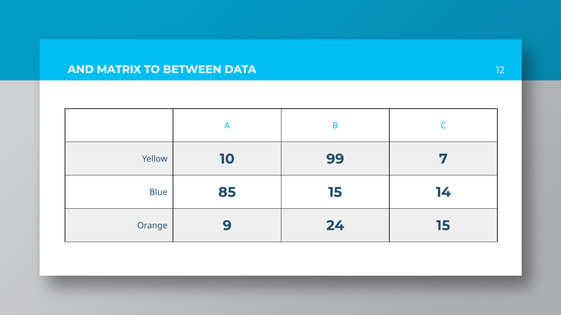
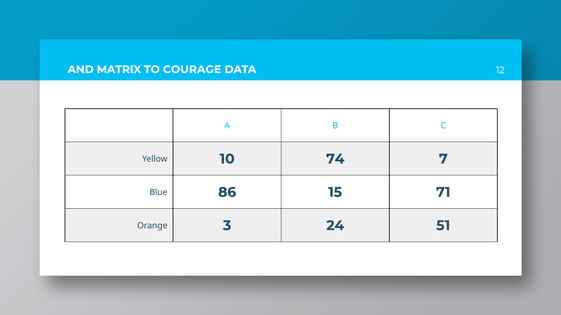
BETWEEN: BETWEEN -> COURAGE
99: 99 -> 74
85: 85 -> 86
14: 14 -> 71
9: 9 -> 3
24 15: 15 -> 51
